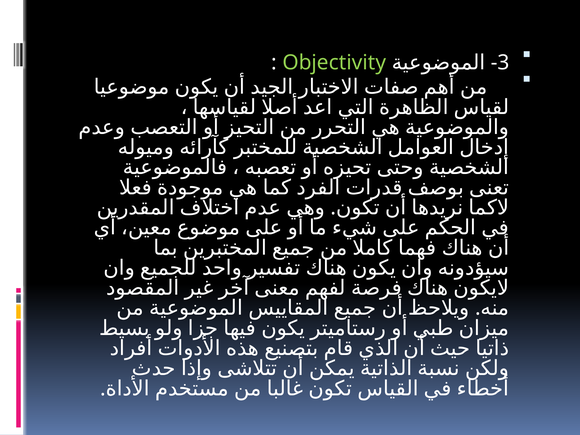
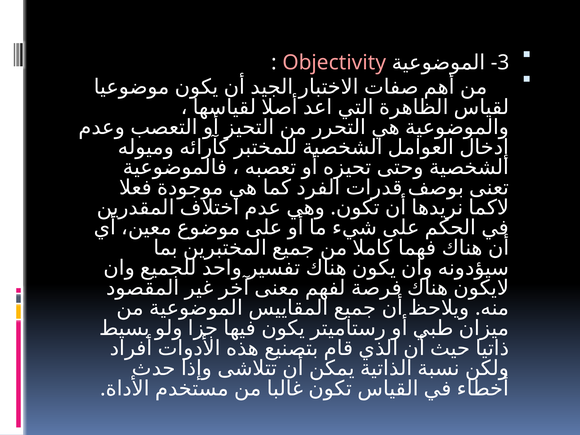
Objectivity colour: light green -> pink
